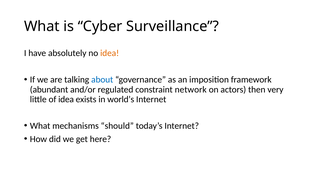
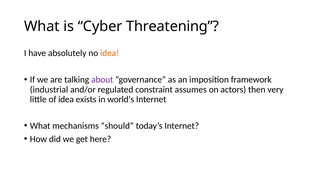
Surveillance: Surveillance -> Threatening
about colour: blue -> purple
abundant: abundant -> industrial
network: network -> assumes
